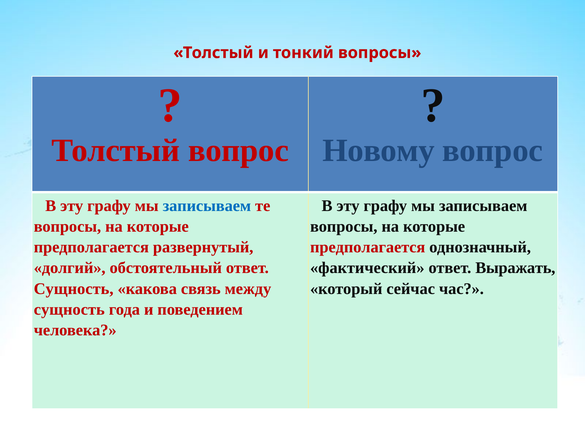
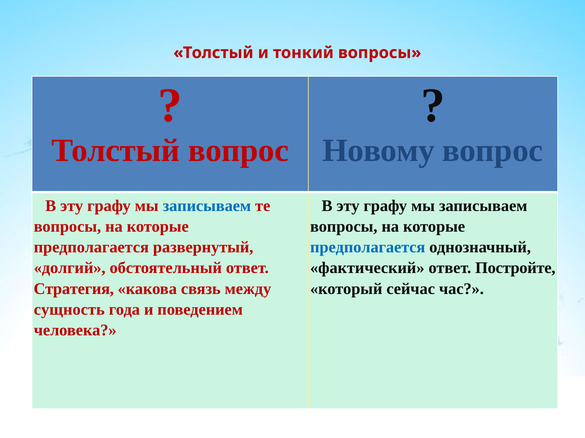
предполагается at (368, 248) colour: red -> blue
Выражать: Выражать -> Постройте
Сущность at (74, 289): Сущность -> Стратегия
